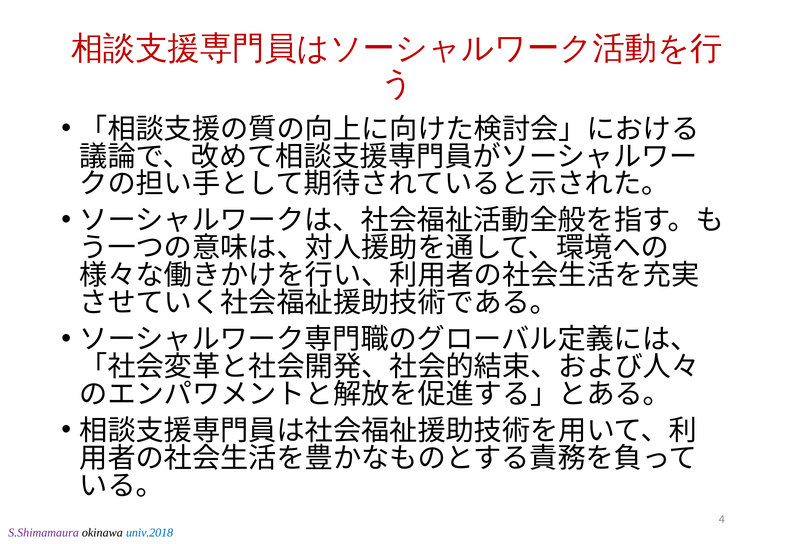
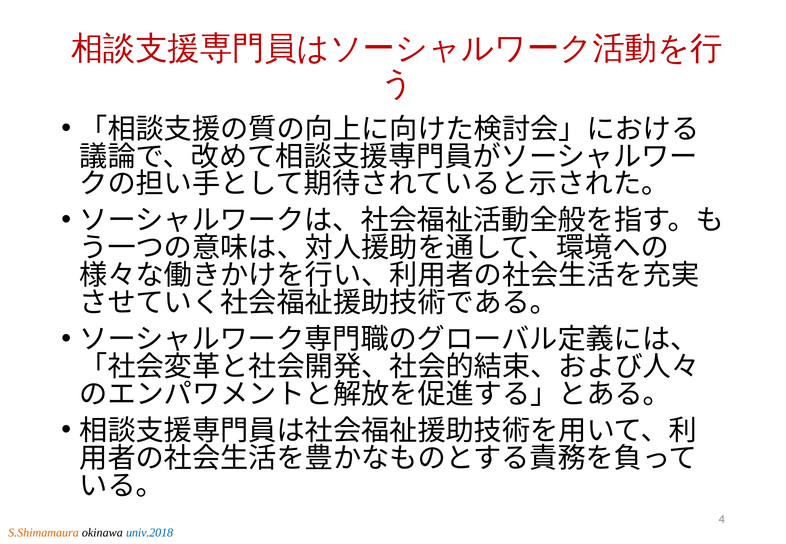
S.Shimamaura colour: purple -> orange
